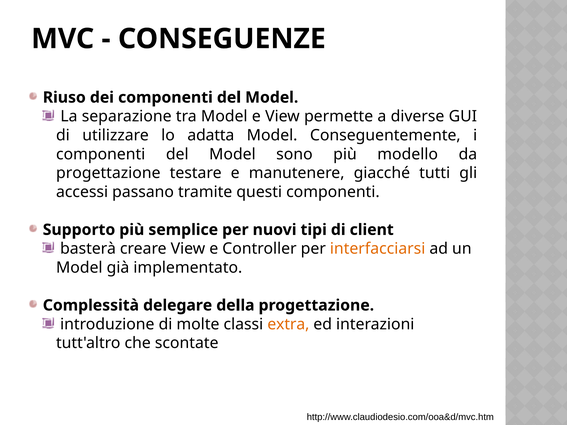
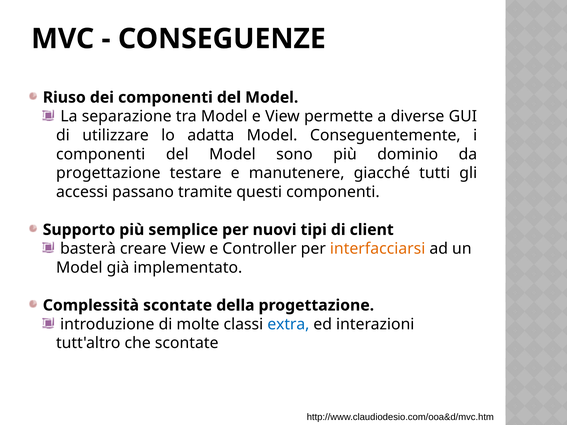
modello: modello -> dominio
Complessità delegare: delegare -> scontate
extra colour: orange -> blue
